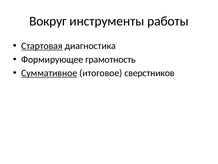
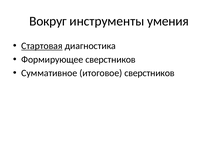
работы: работы -> умения
Формирующее грамотность: грамотность -> сверстников
Суммативное underline: present -> none
